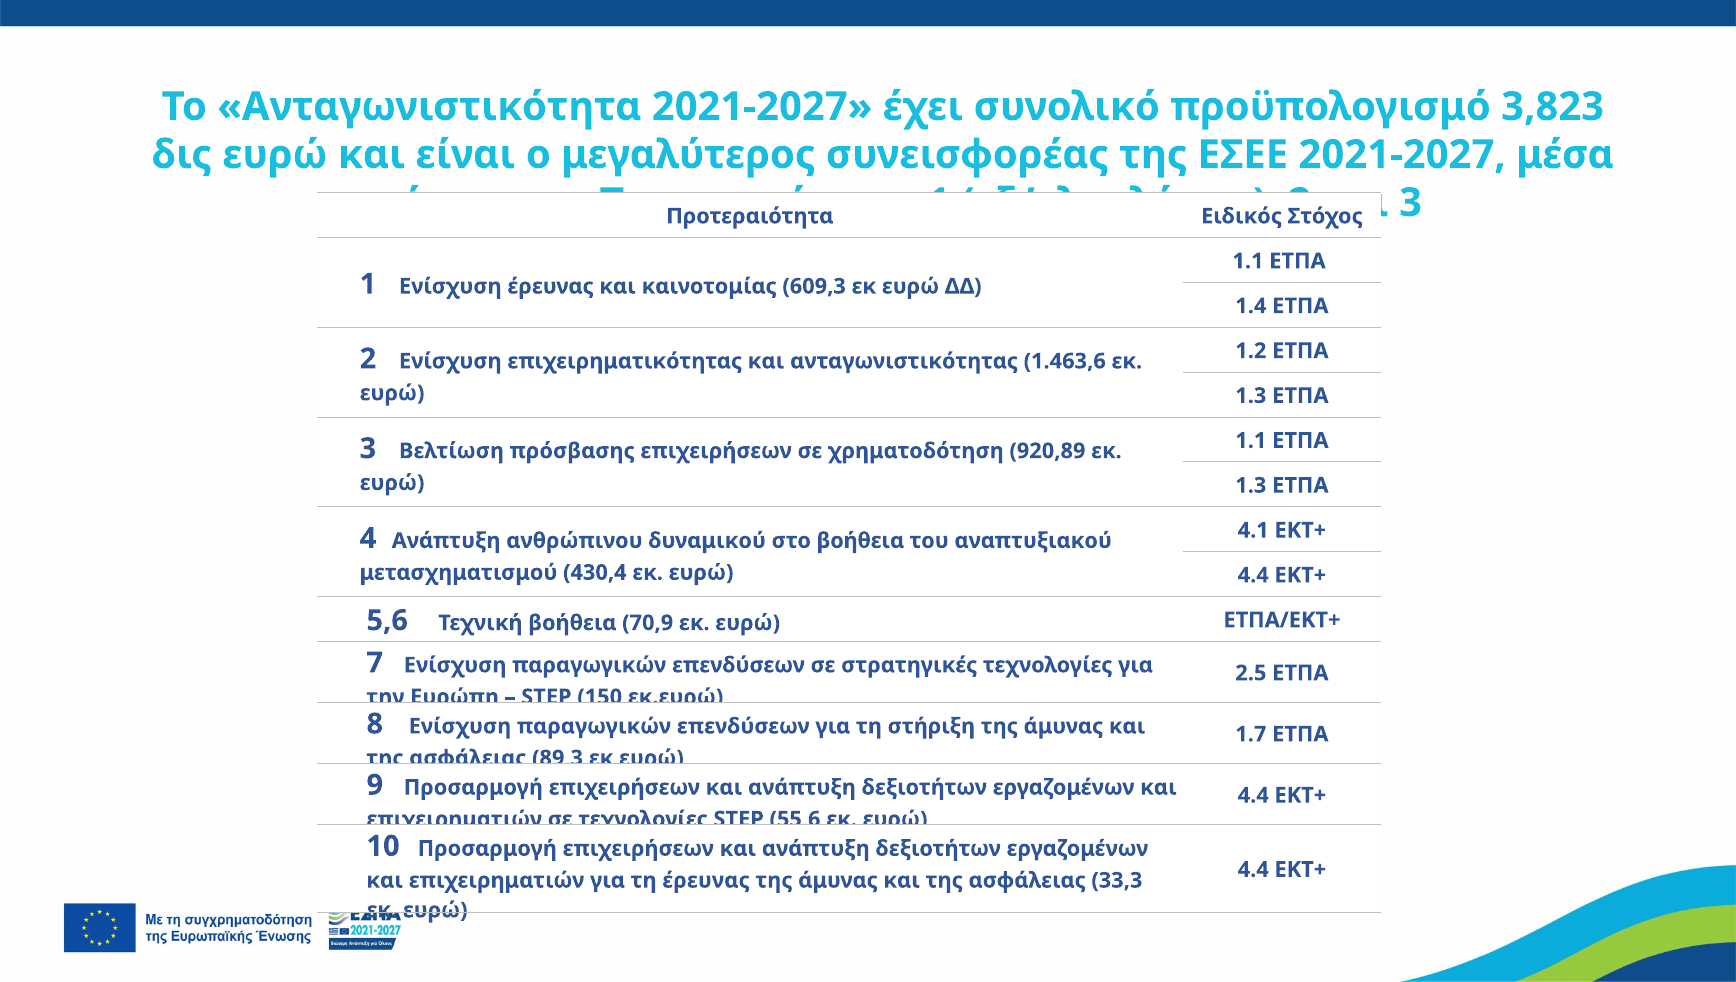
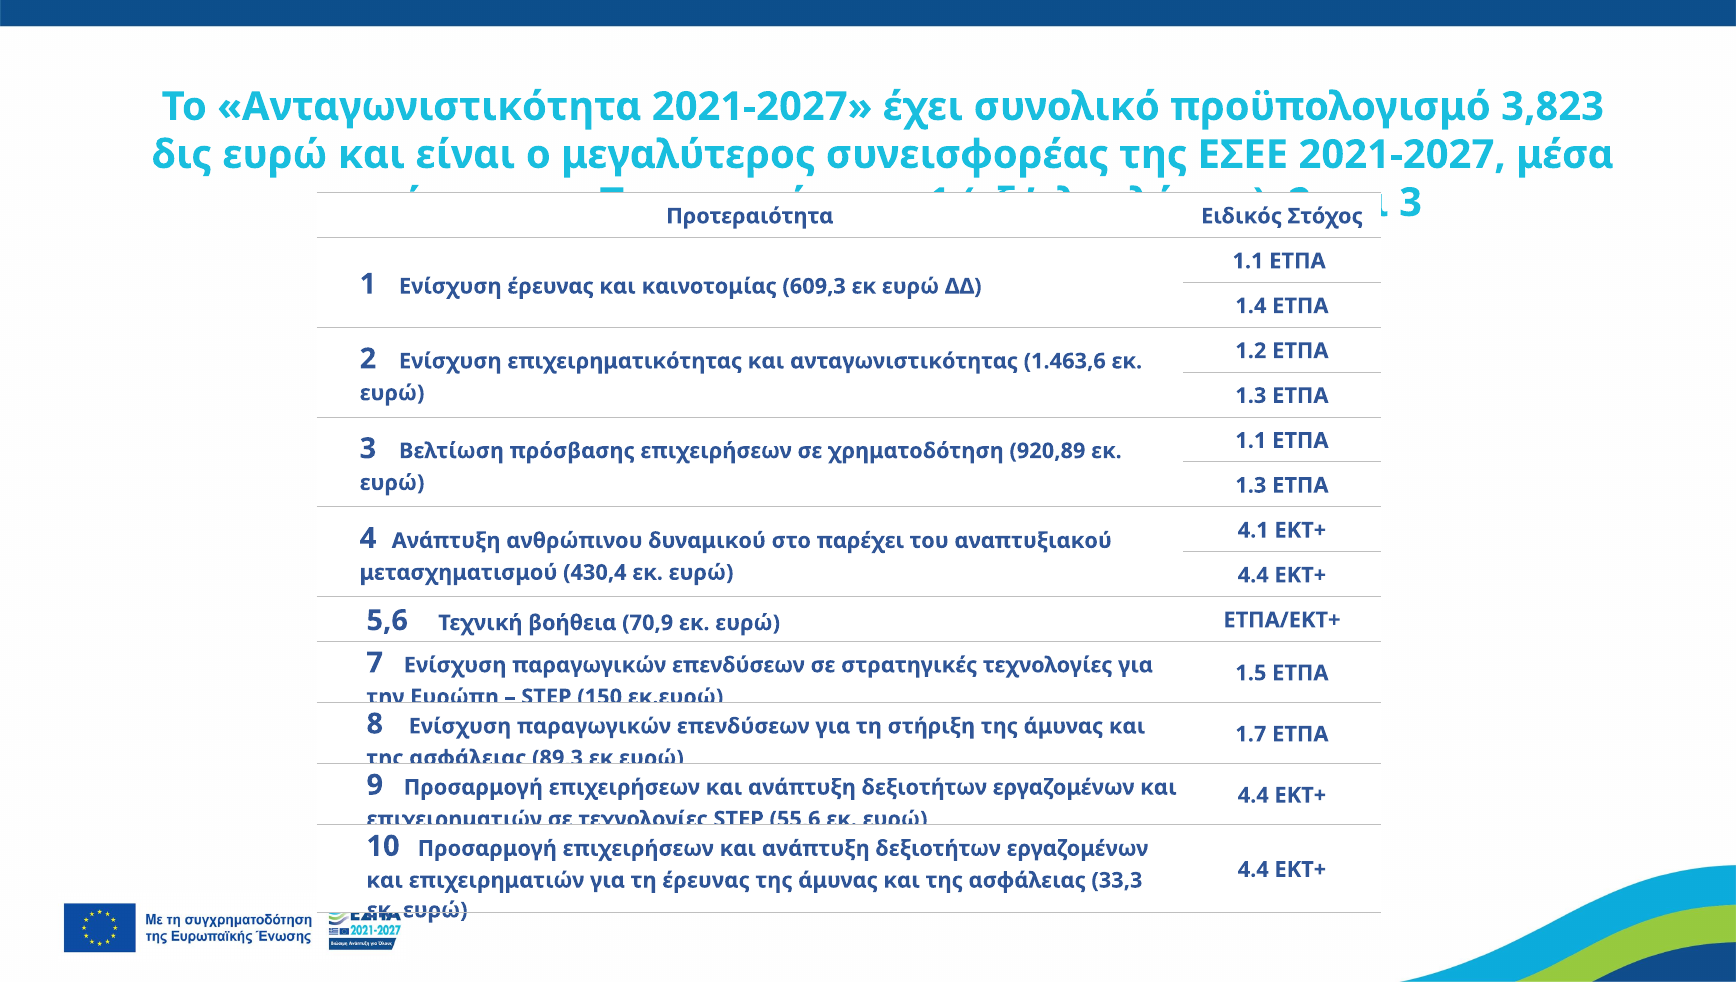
στο βοήθεια: βοήθεια -> παρέχει
2.5: 2.5 -> 1.5
